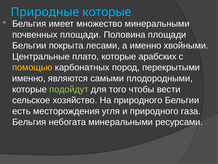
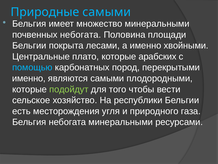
Природные которые: которые -> самыми
почвенных площади: площади -> небогата
помощью colour: yellow -> light blue
На природного: природного -> республики
